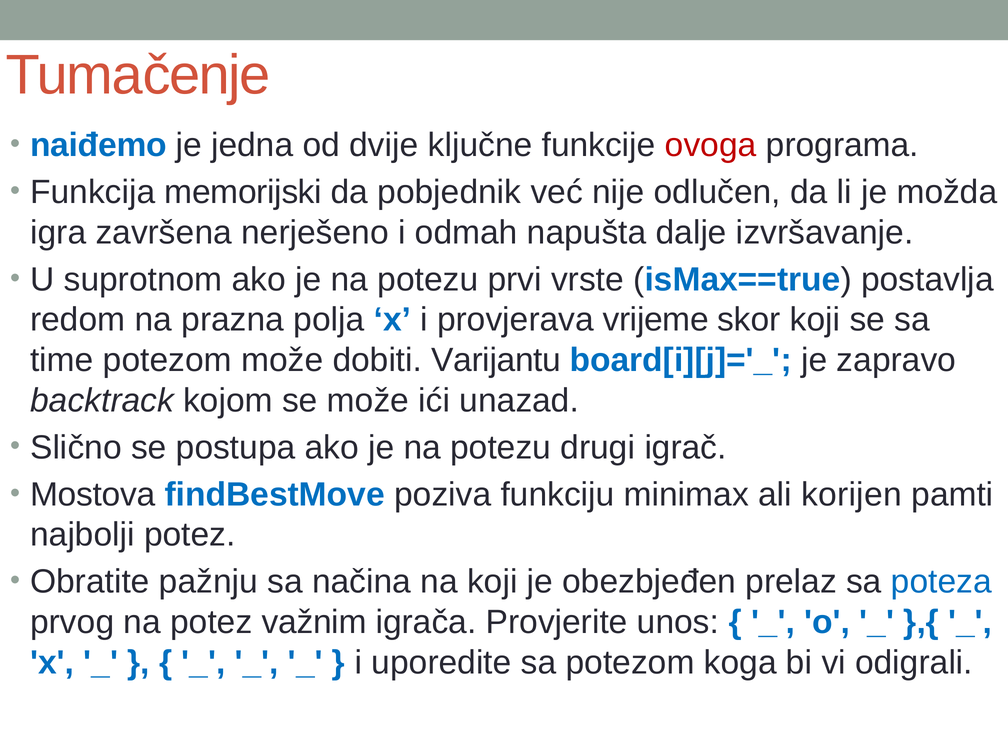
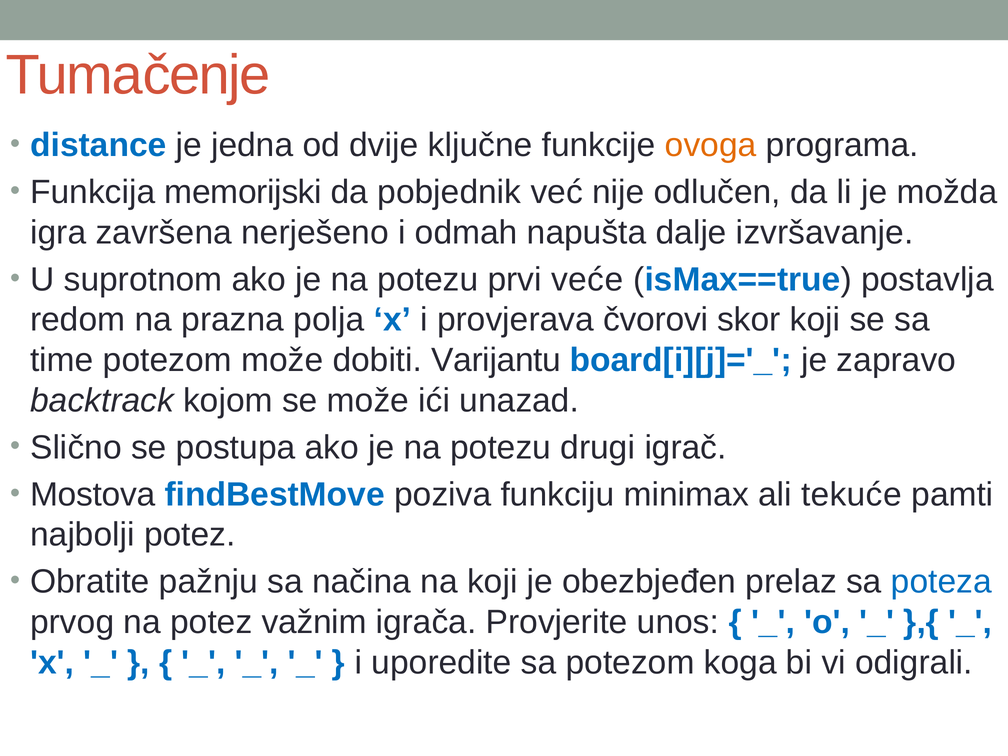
naiđemo: naiđemo -> distance
ovoga colour: red -> orange
vrste: vrste -> veće
vrijeme: vrijeme -> čvorovi
korijen: korijen -> tekuće
